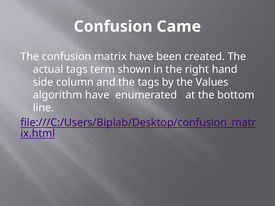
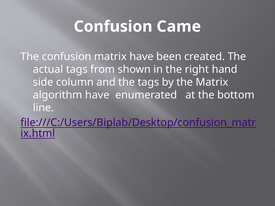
term: term -> from
the Values: Values -> Matrix
